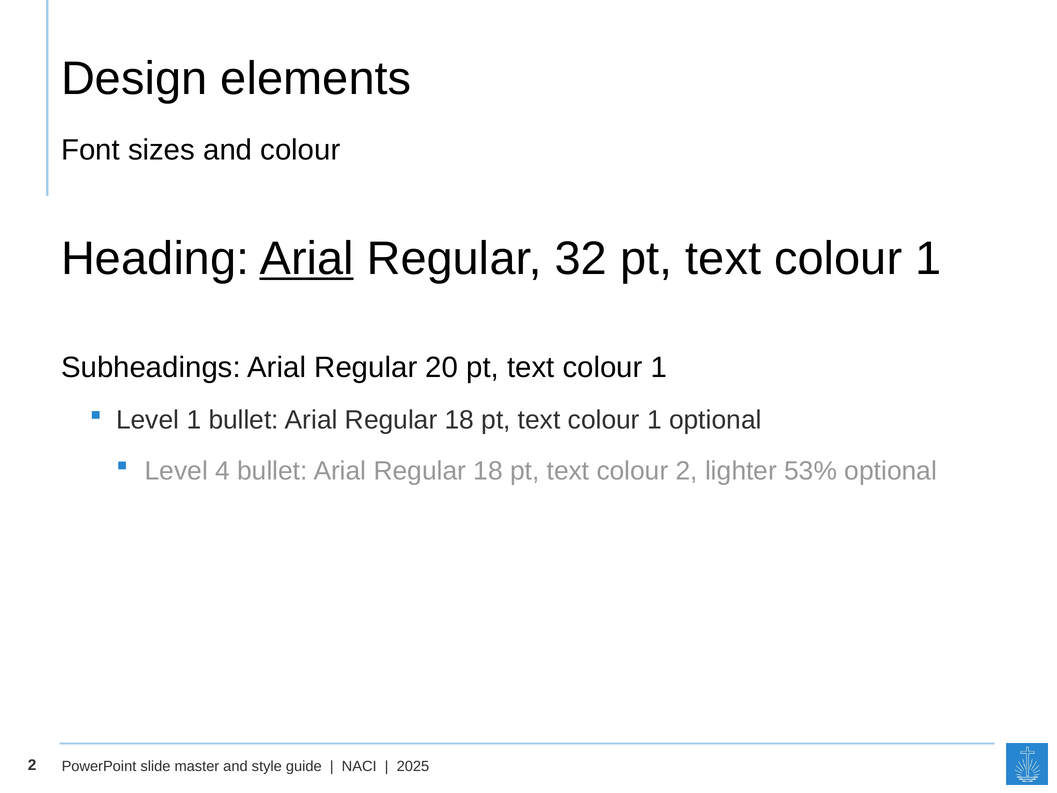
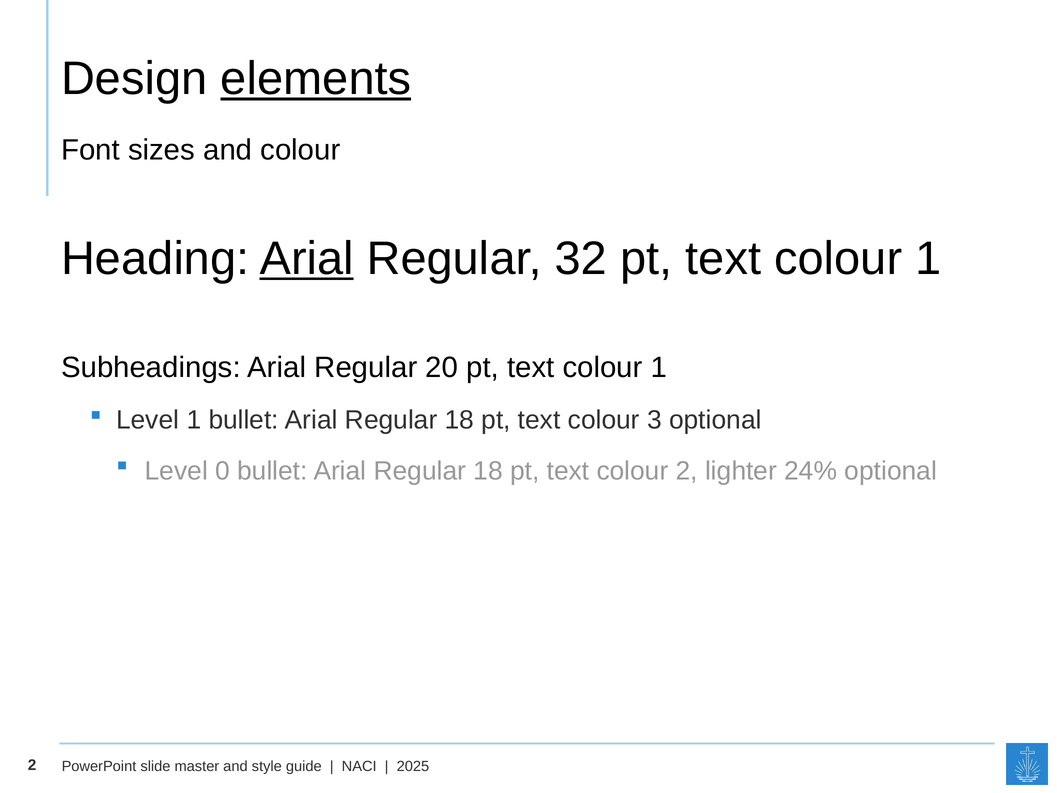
elements underline: none -> present
1 at (654, 420): 1 -> 3
4: 4 -> 0
53%: 53% -> 24%
